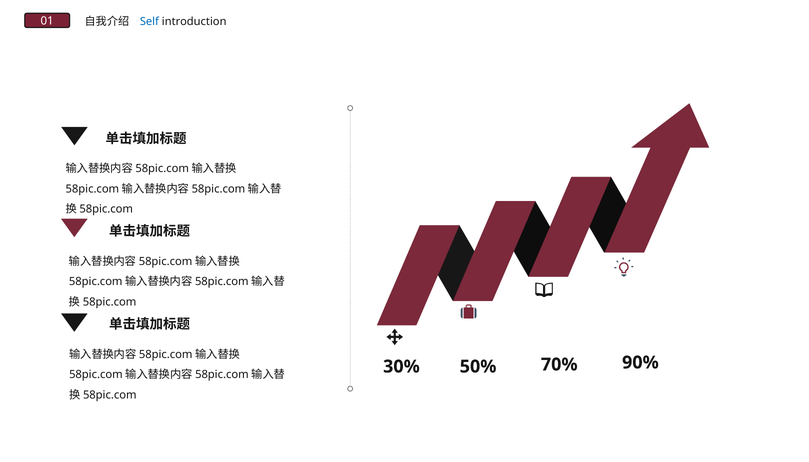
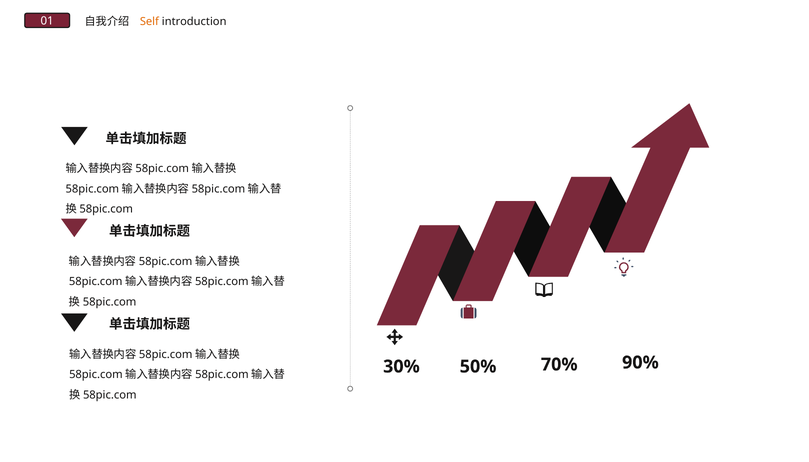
Self colour: blue -> orange
